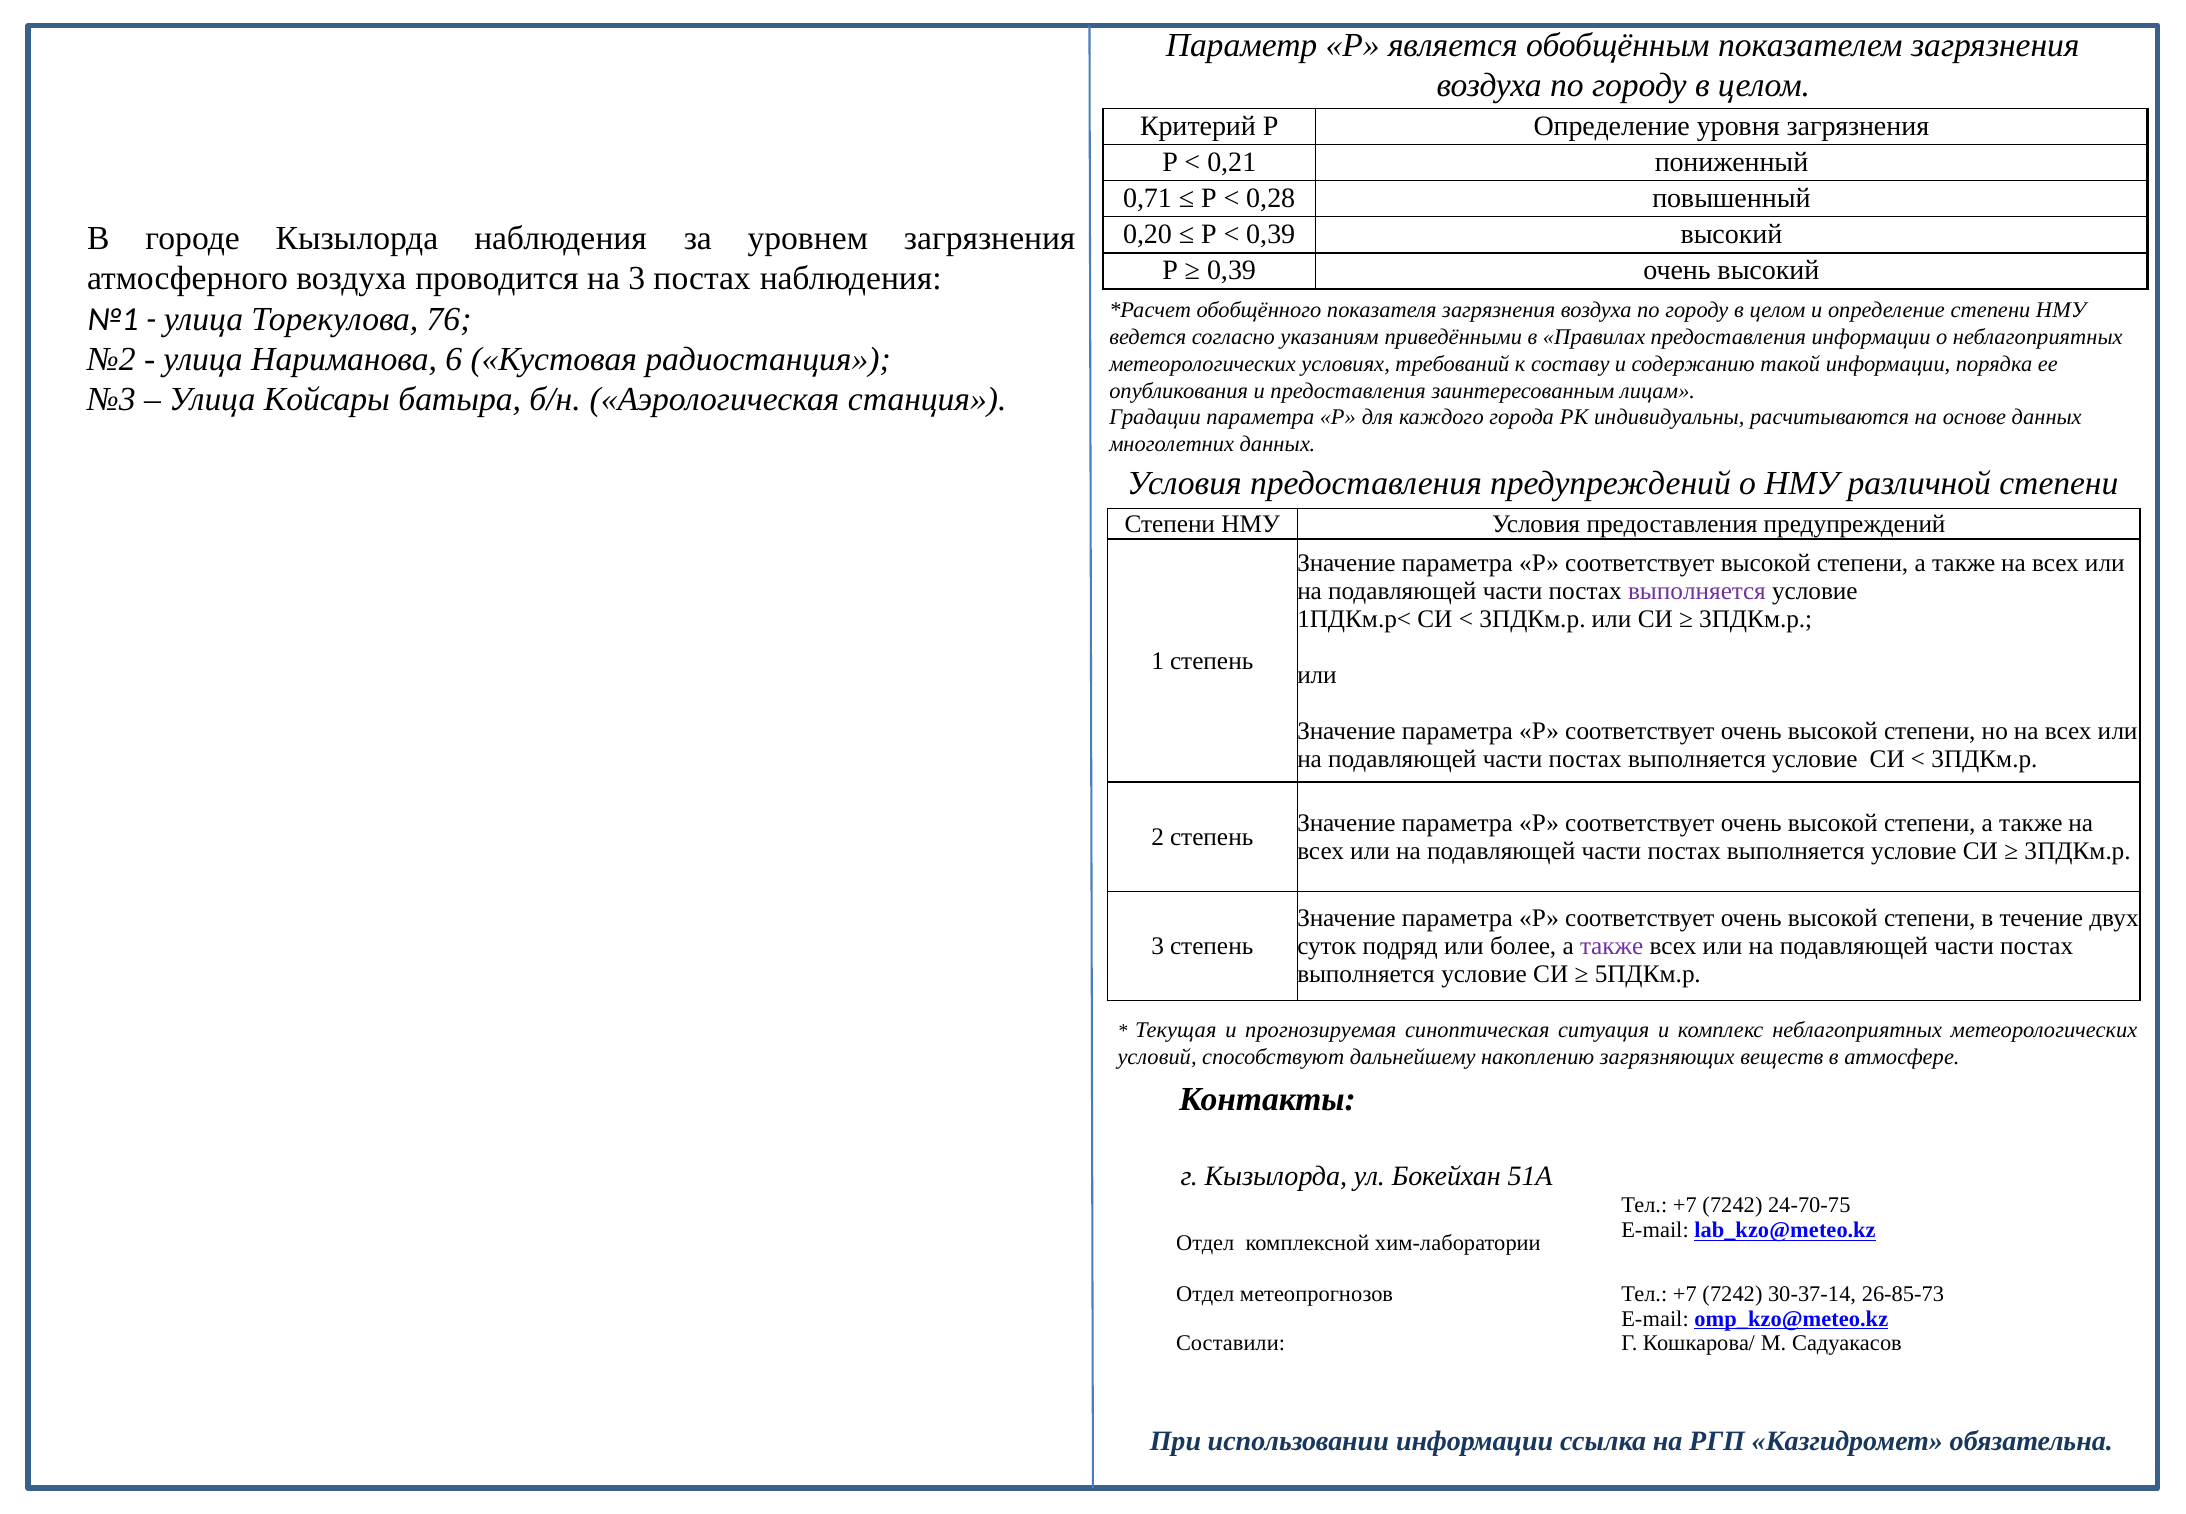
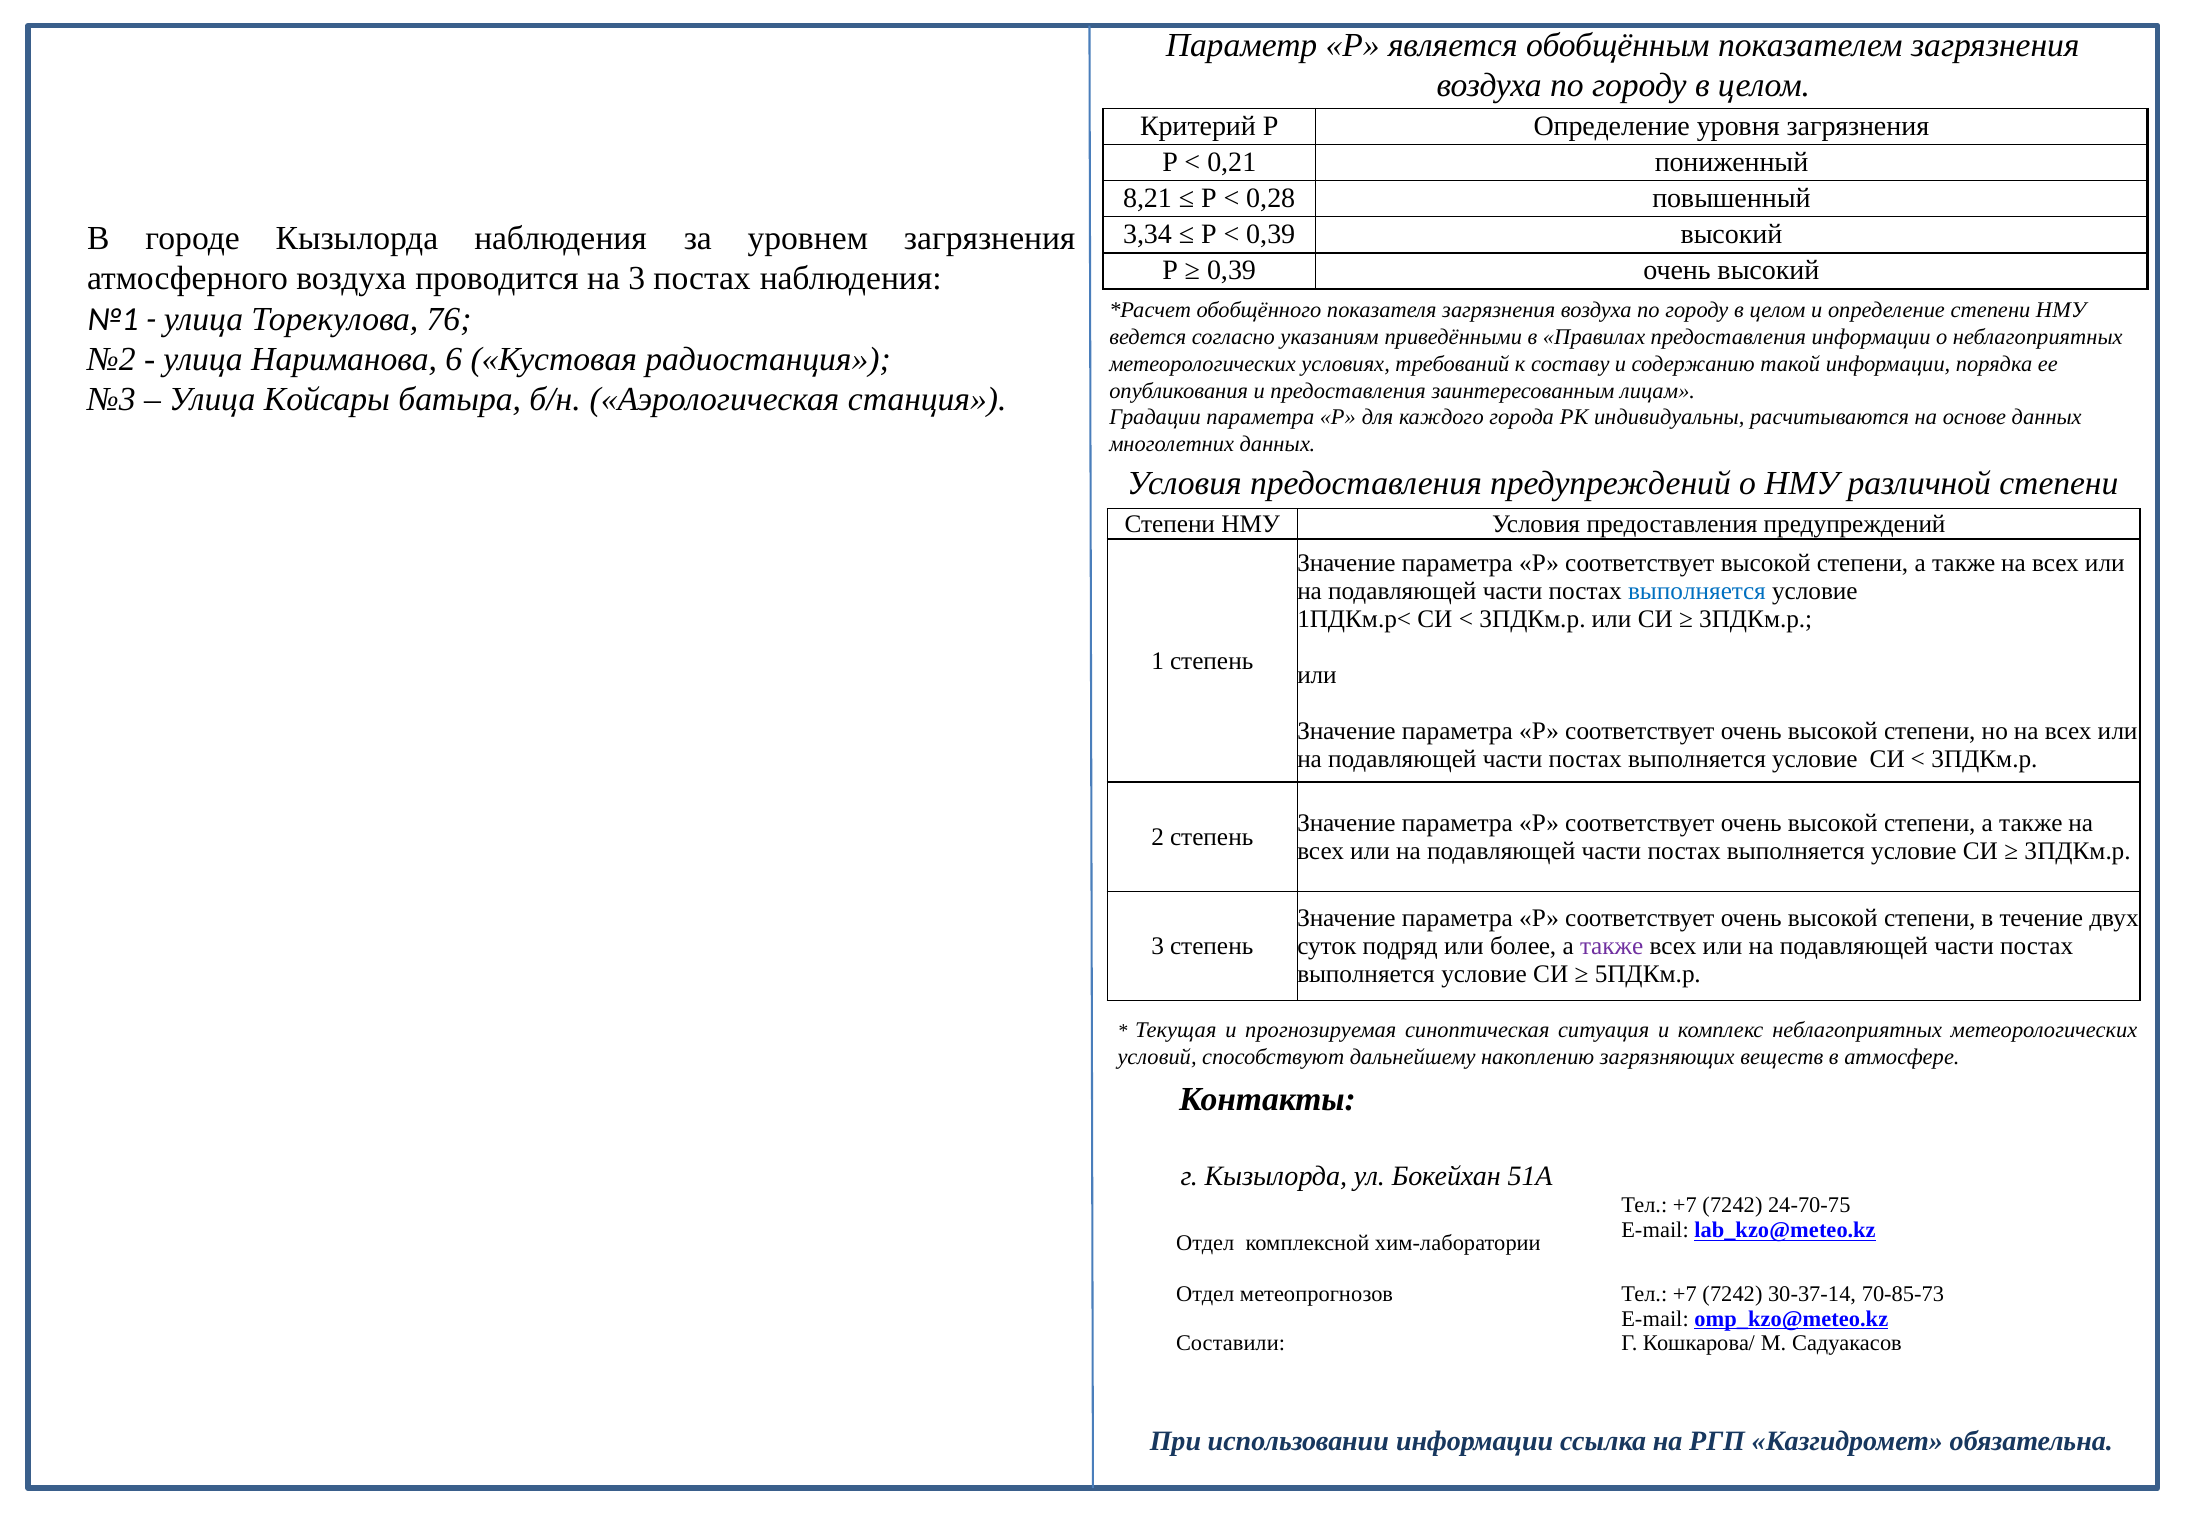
0,71: 0,71 -> 8,21
0,20: 0,20 -> 3,34
выполняется at (1697, 591) colour: purple -> blue
26-85-73: 26-85-73 -> 70-85-73
